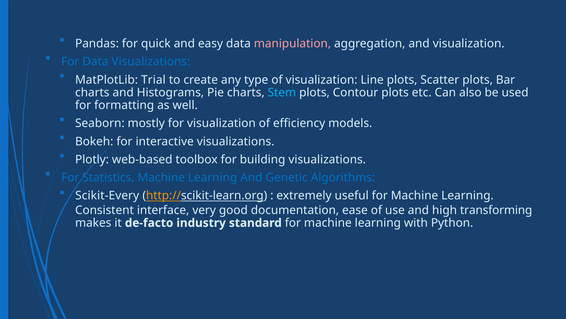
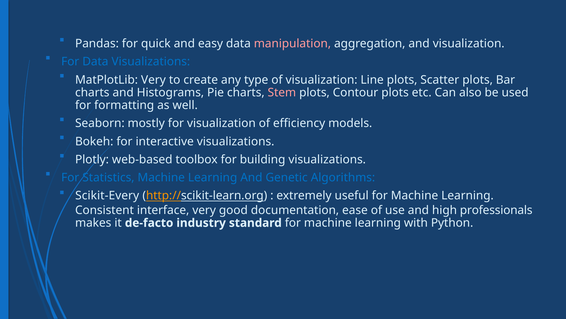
MatPlotLib Trial: Trial -> Very
Stem colour: light blue -> pink
transforming: transforming -> professionals
